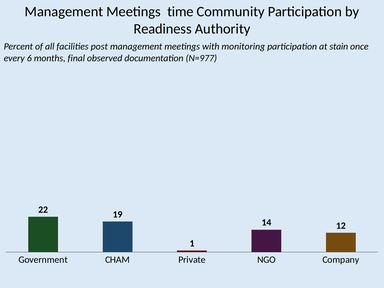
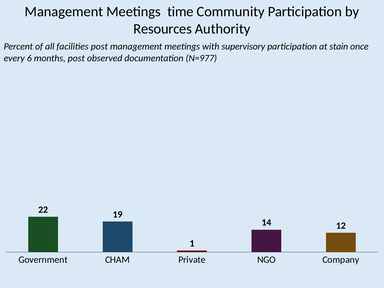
Readiness: Readiness -> Resources
monitoring: monitoring -> supervisory
months final: final -> post
